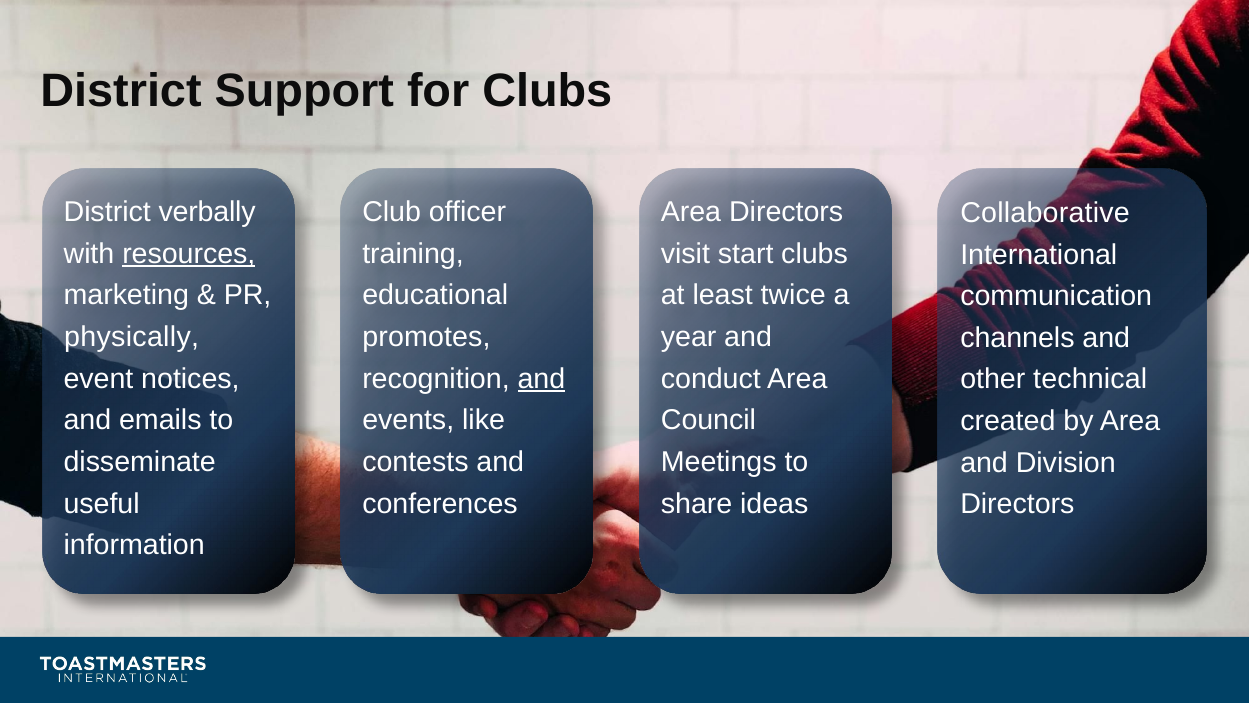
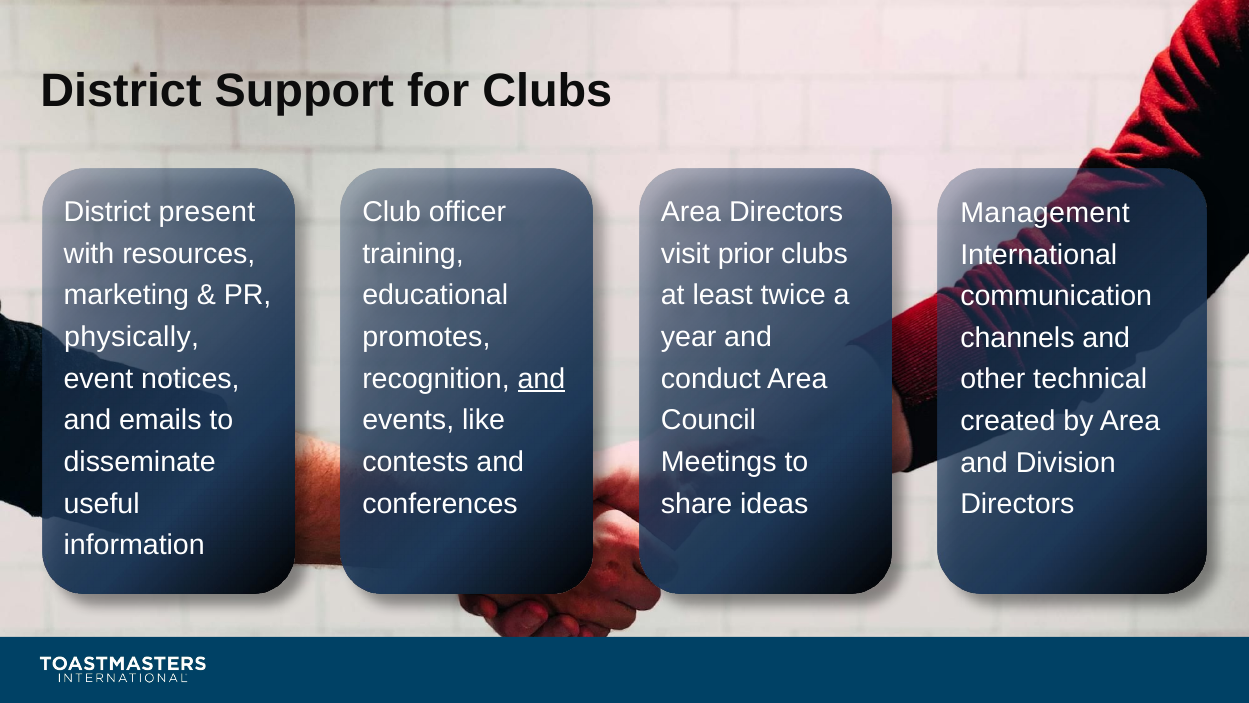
verbally: verbally -> present
Collaborative: Collaborative -> Management
resources underline: present -> none
start: start -> prior
